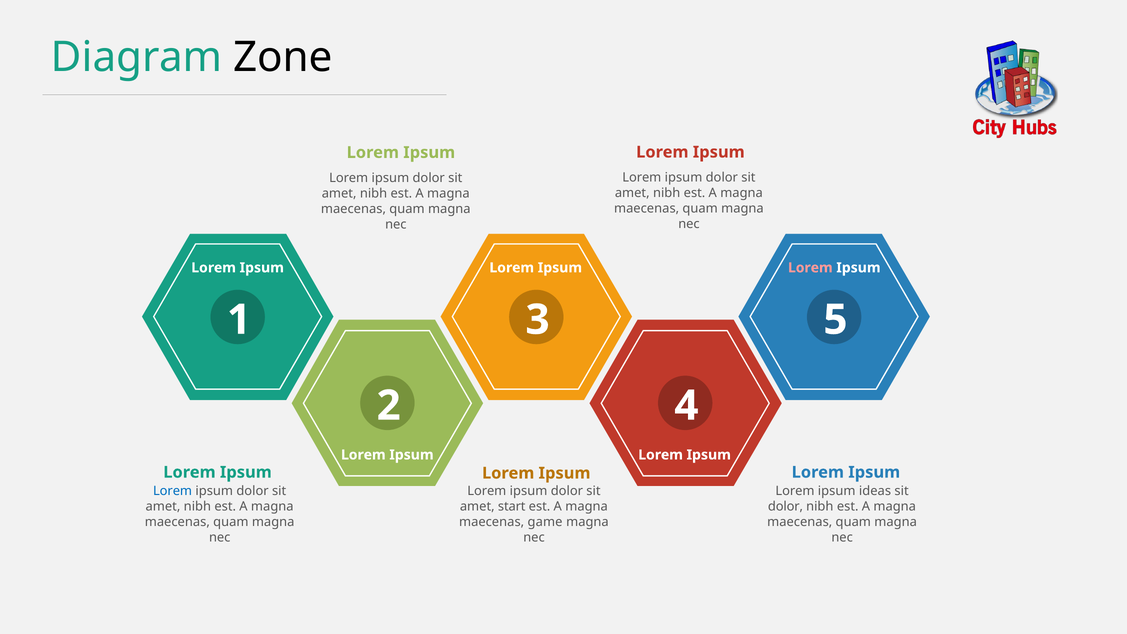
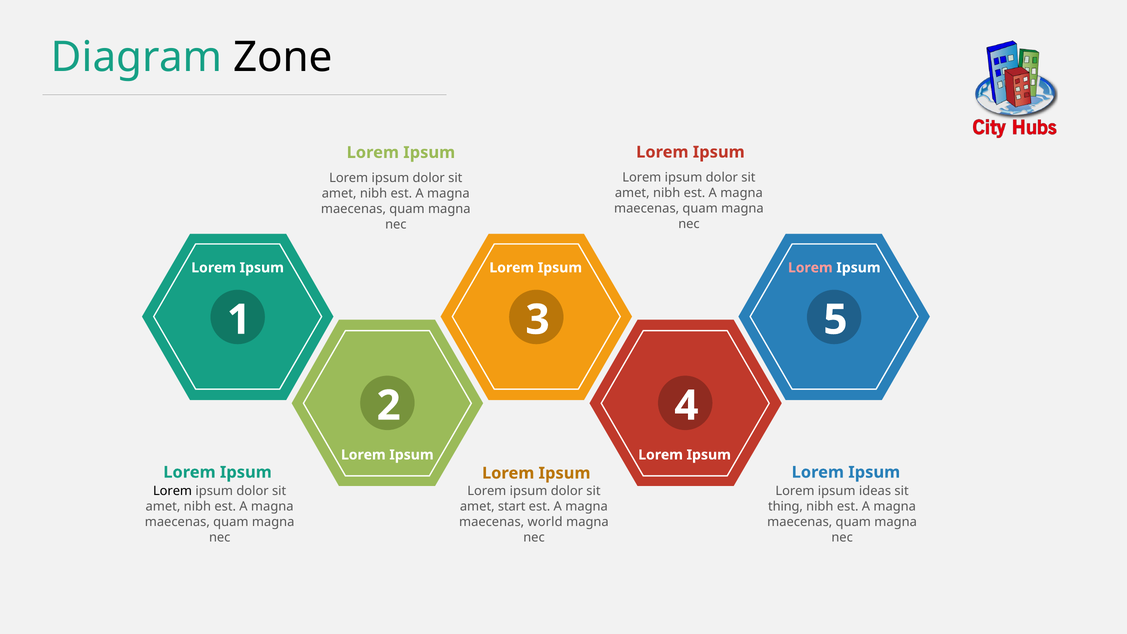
Lorem at (173, 491) colour: blue -> black
dolor at (785, 506): dolor -> thing
game: game -> world
